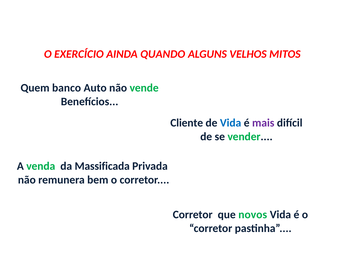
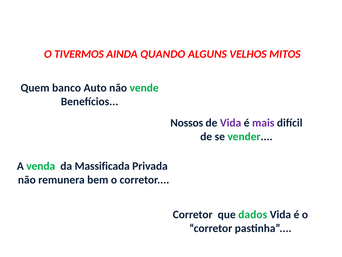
EXERCÍCIO: EXERCÍCIO -> TIVERMOS
Cliente: Cliente -> Nossos
Vida at (231, 123) colour: blue -> purple
novos: novos -> dados
